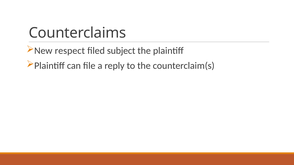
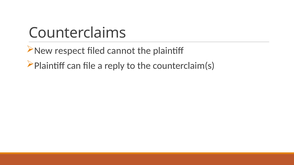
subject: subject -> cannot
